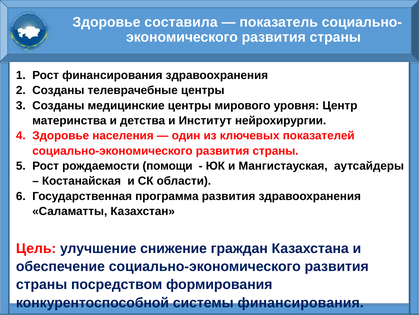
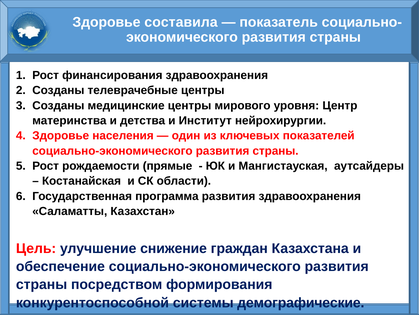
помощи: помощи -> прямые
системы финансирования: финансирования -> демографические
